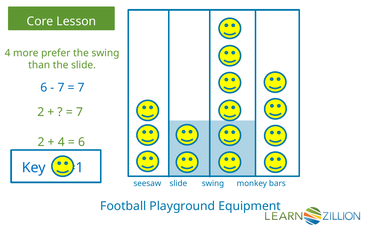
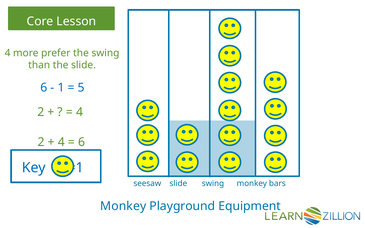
7 at (61, 88): 7 -> 1
7 at (81, 88): 7 -> 5
7 at (80, 112): 7 -> 4
Football at (123, 206): Football -> Monkey
